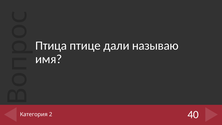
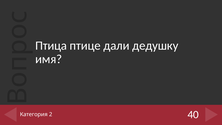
называю: называю -> дедушку
